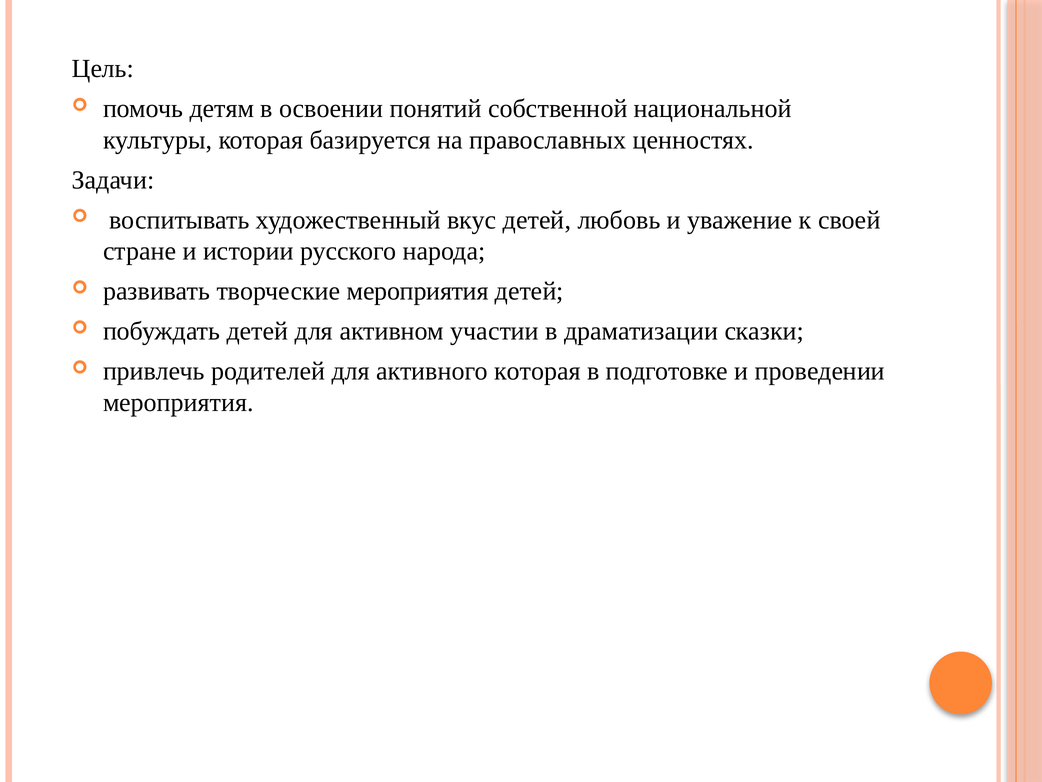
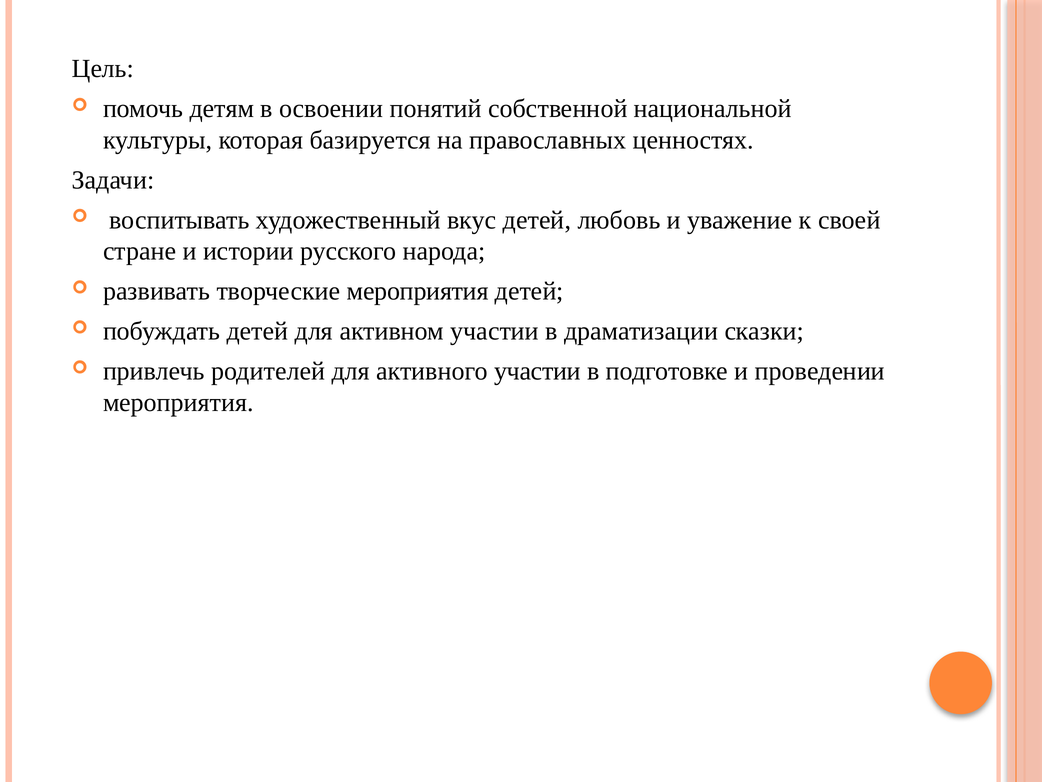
активного которая: которая -> участии
